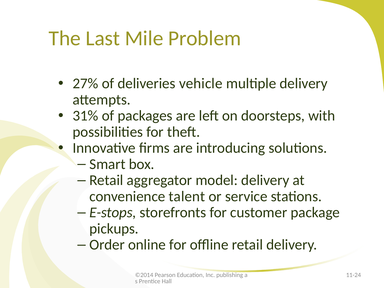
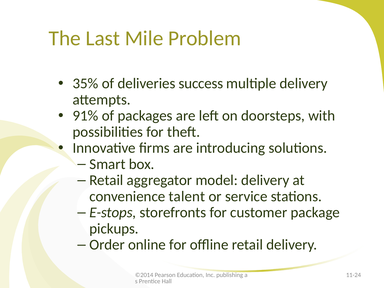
27%: 27% -> 35%
vehicle: vehicle -> success
31%: 31% -> 91%
